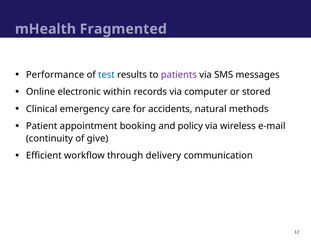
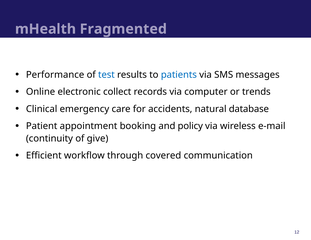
patients colour: purple -> blue
within: within -> collect
stored: stored -> trends
methods: methods -> database
delivery: delivery -> covered
